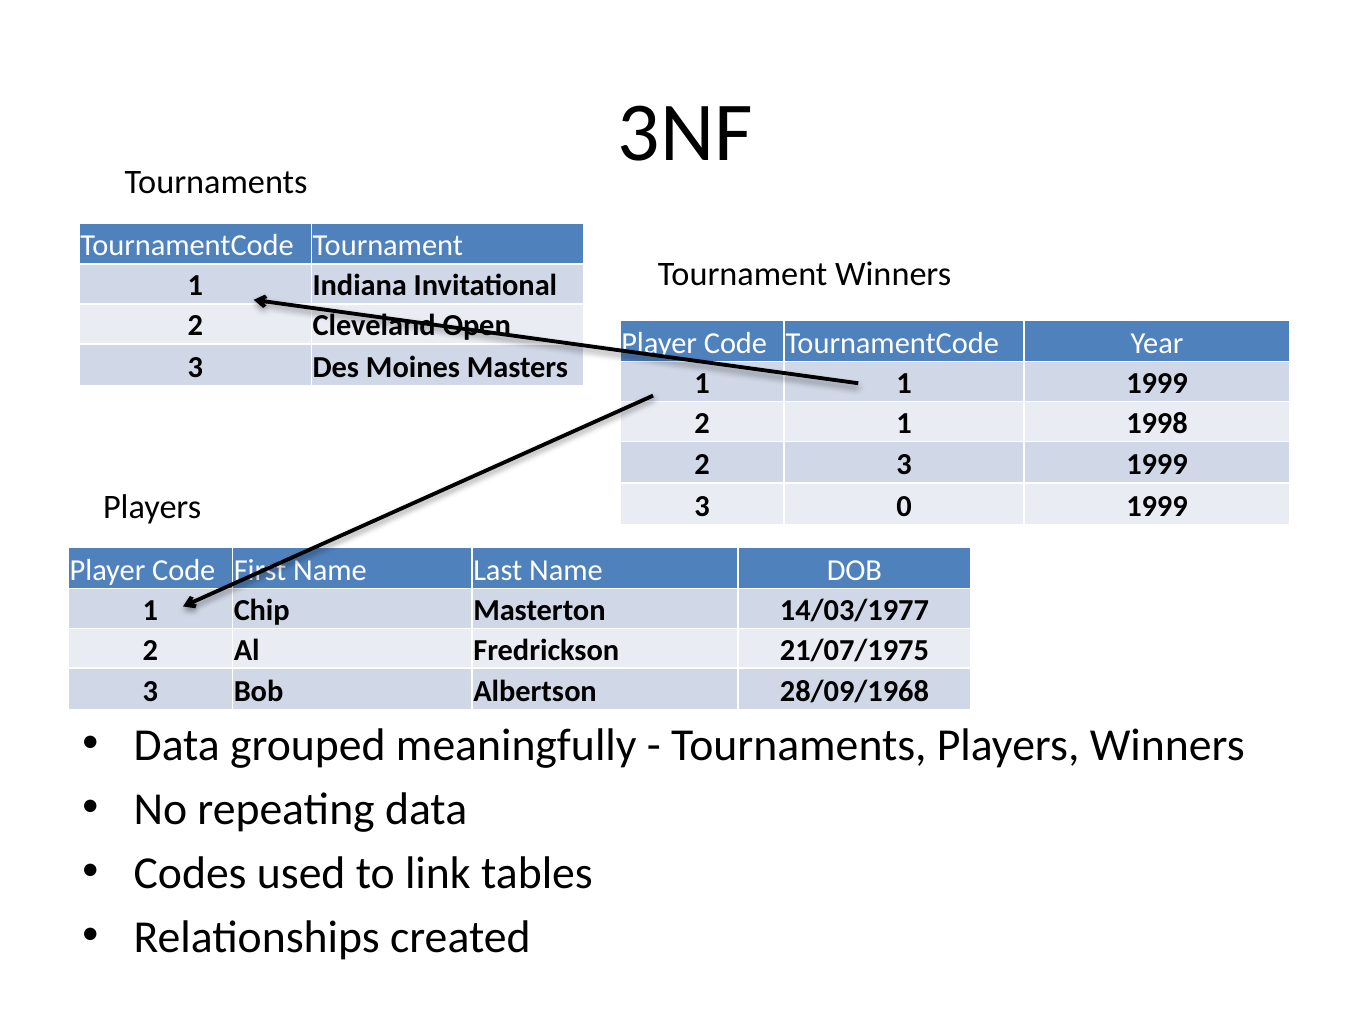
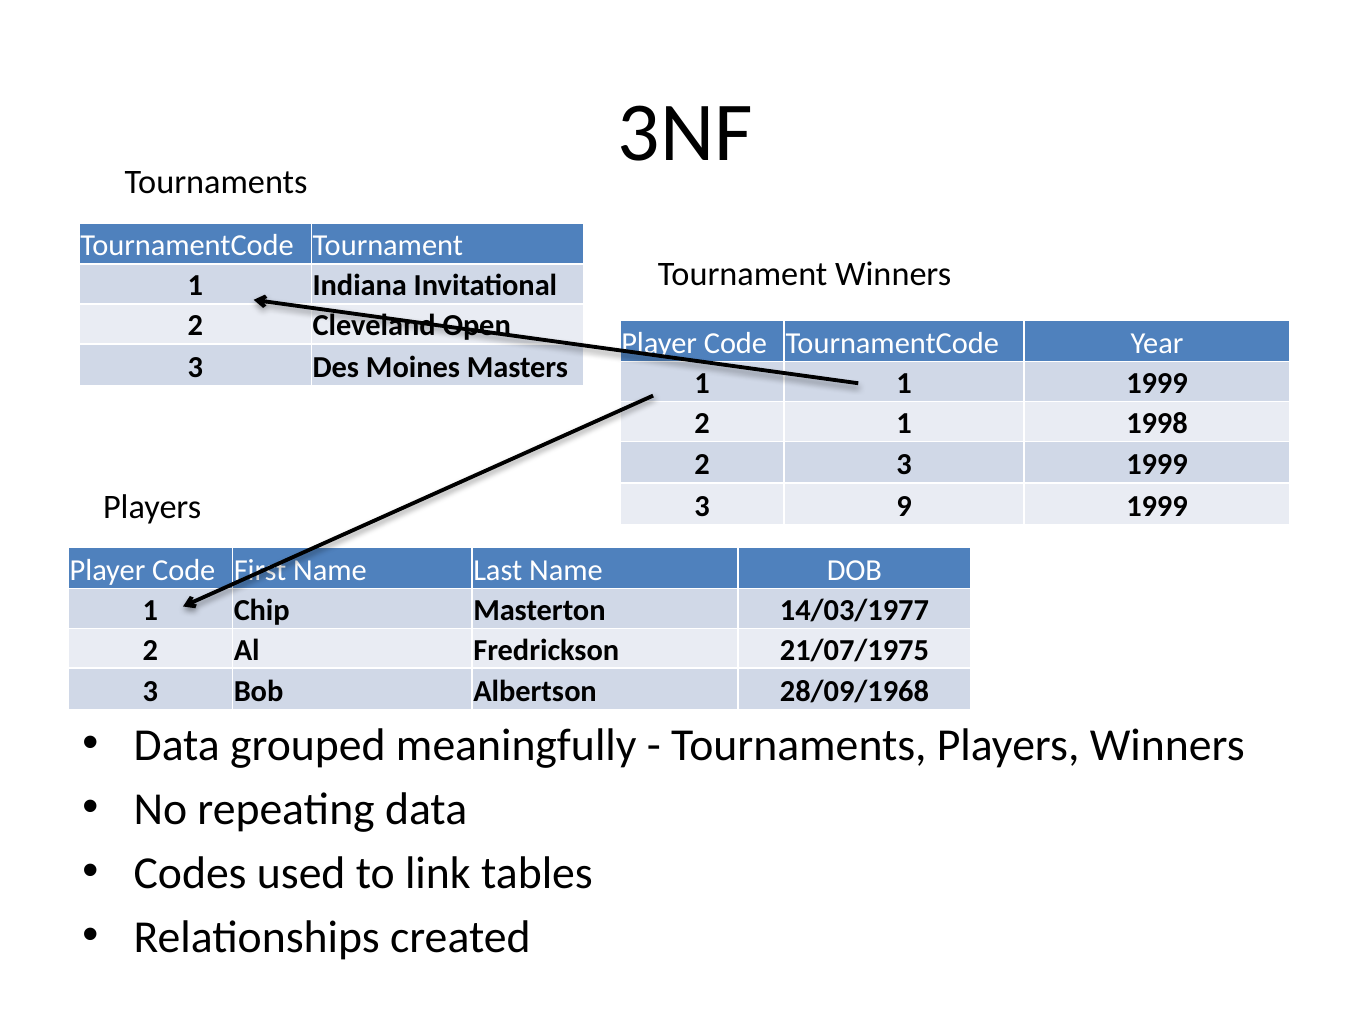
0: 0 -> 9
